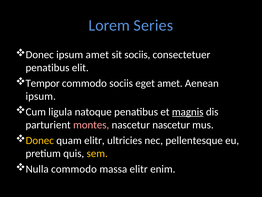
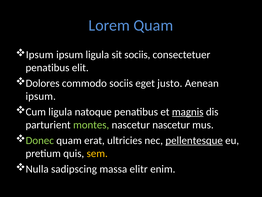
Lorem Series: Series -> Quam
Donec at (40, 54): Donec -> Ipsum
ipsum amet: amet -> ligula
Tempor: Tempor -> Dolores
eget amet: amet -> justo
montes colour: pink -> light green
Donec at (40, 140) colour: yellow -> light green
quam elitr: elitr -> erat
pellentesque underline: none -> present
Nulla commodo: commodo -> sadipscing
